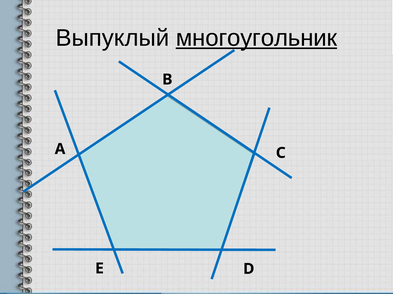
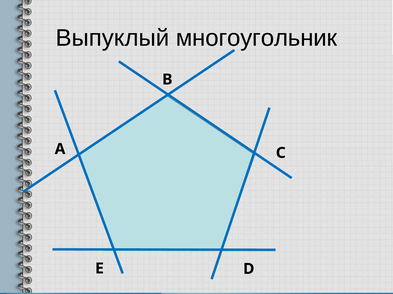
многоугольник underline: present -> none
